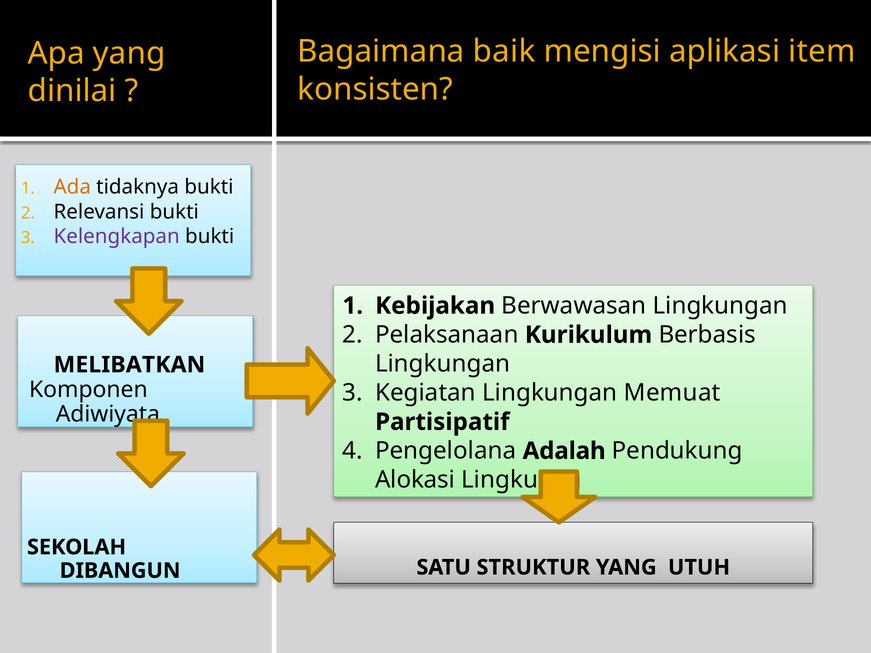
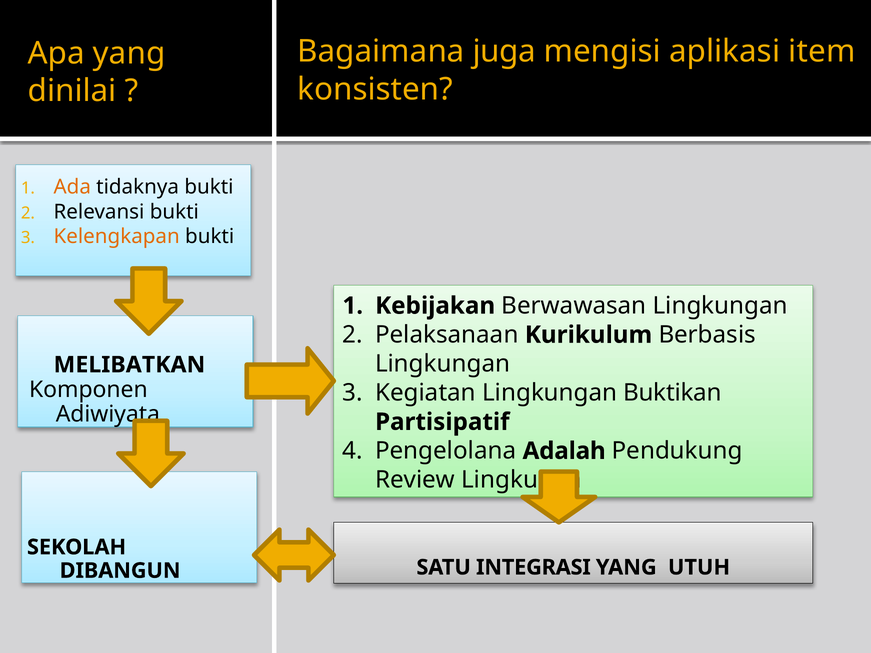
baik: baik -> juga
Kelengkapan colour: purple -> orange
Memuat: Memuat -> Buktikan
Alokasi: Alokasi -> Review
STRUKTUR: STRUKTUR -> INTEGRASI
